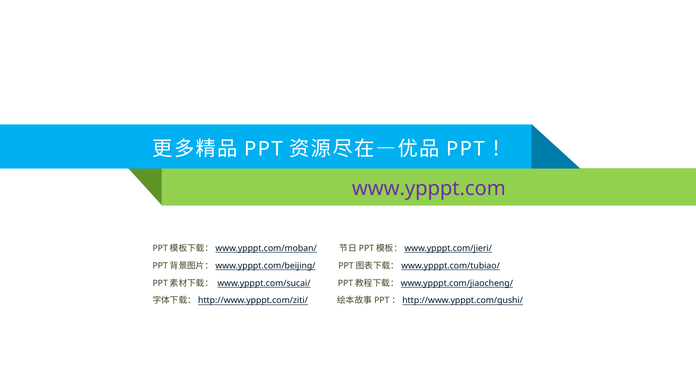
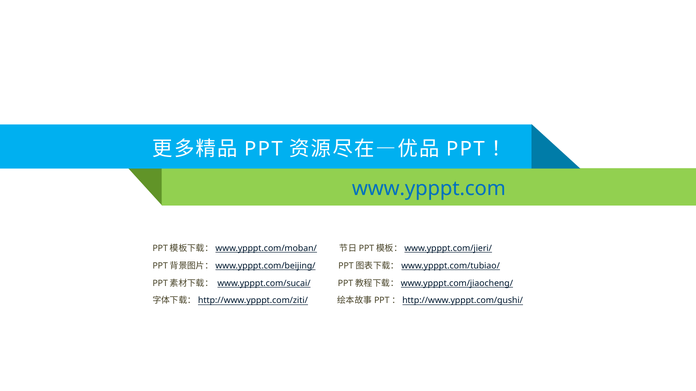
www.ypppt.com colour: purple -> blue
